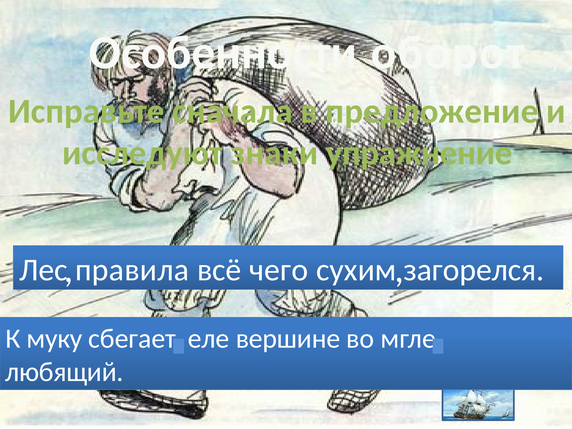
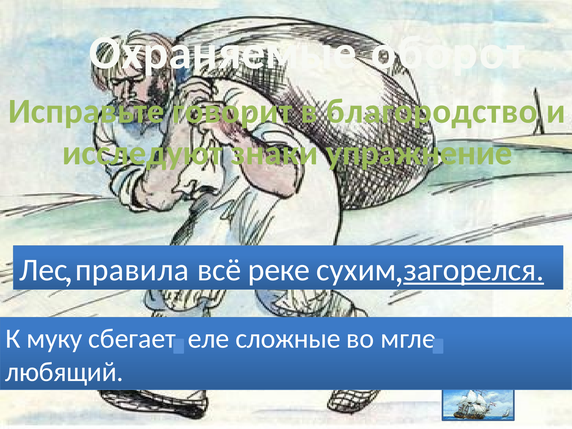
Особенности: Особенности -> Охраняемые
сначала: сначала -> говорит
предложение: предложение -> благородство
чего: чего -> реке
загорелся underline: none -> present
вершине: вершине -> сложные
